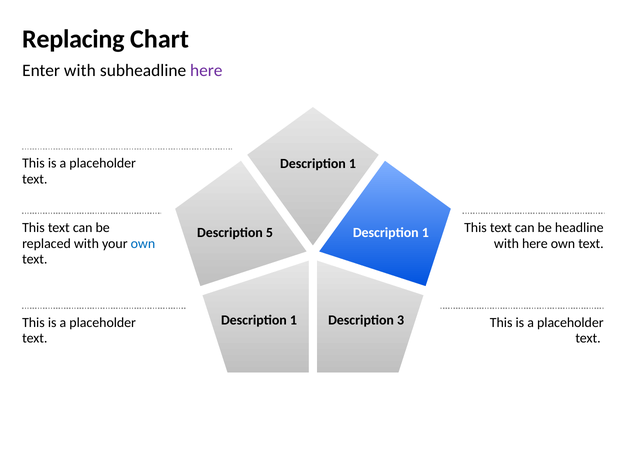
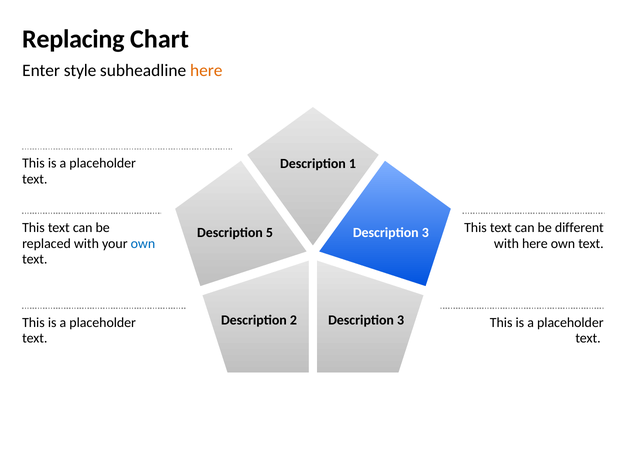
Enter with: with -> style
here at (206, 70) colour: purple -> orange
headline: headline -> different
1 at (425, 232): 1 -> 3
1 at (293, 320): 1 -> 2
